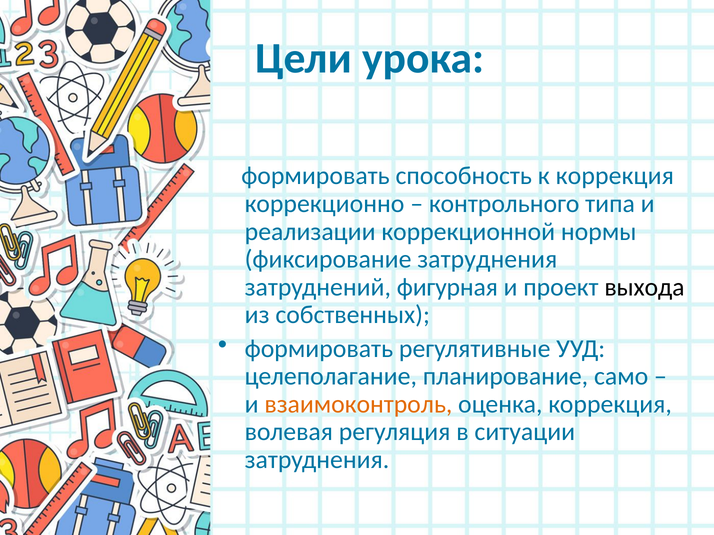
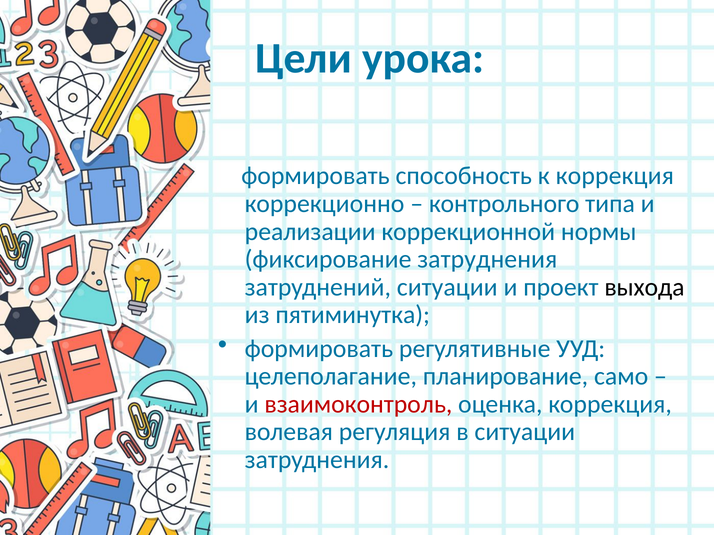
затруднений фигурная: фигурная -> ситуации
собственных: собственных -> пятиминутка
взаимоконтроль colour: orange -> red
